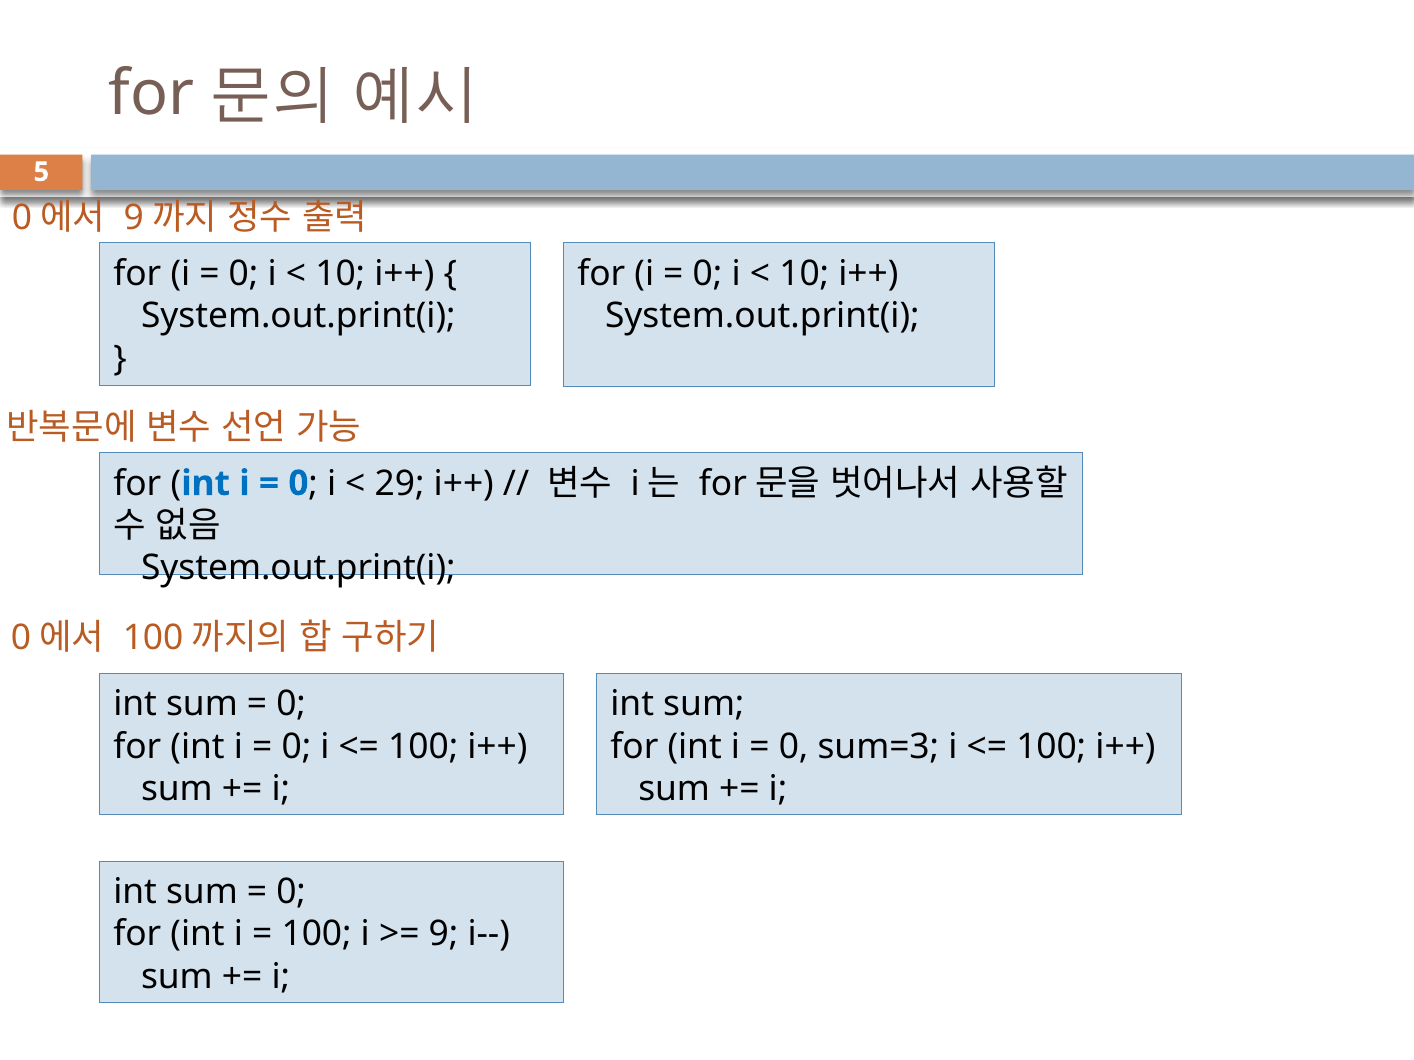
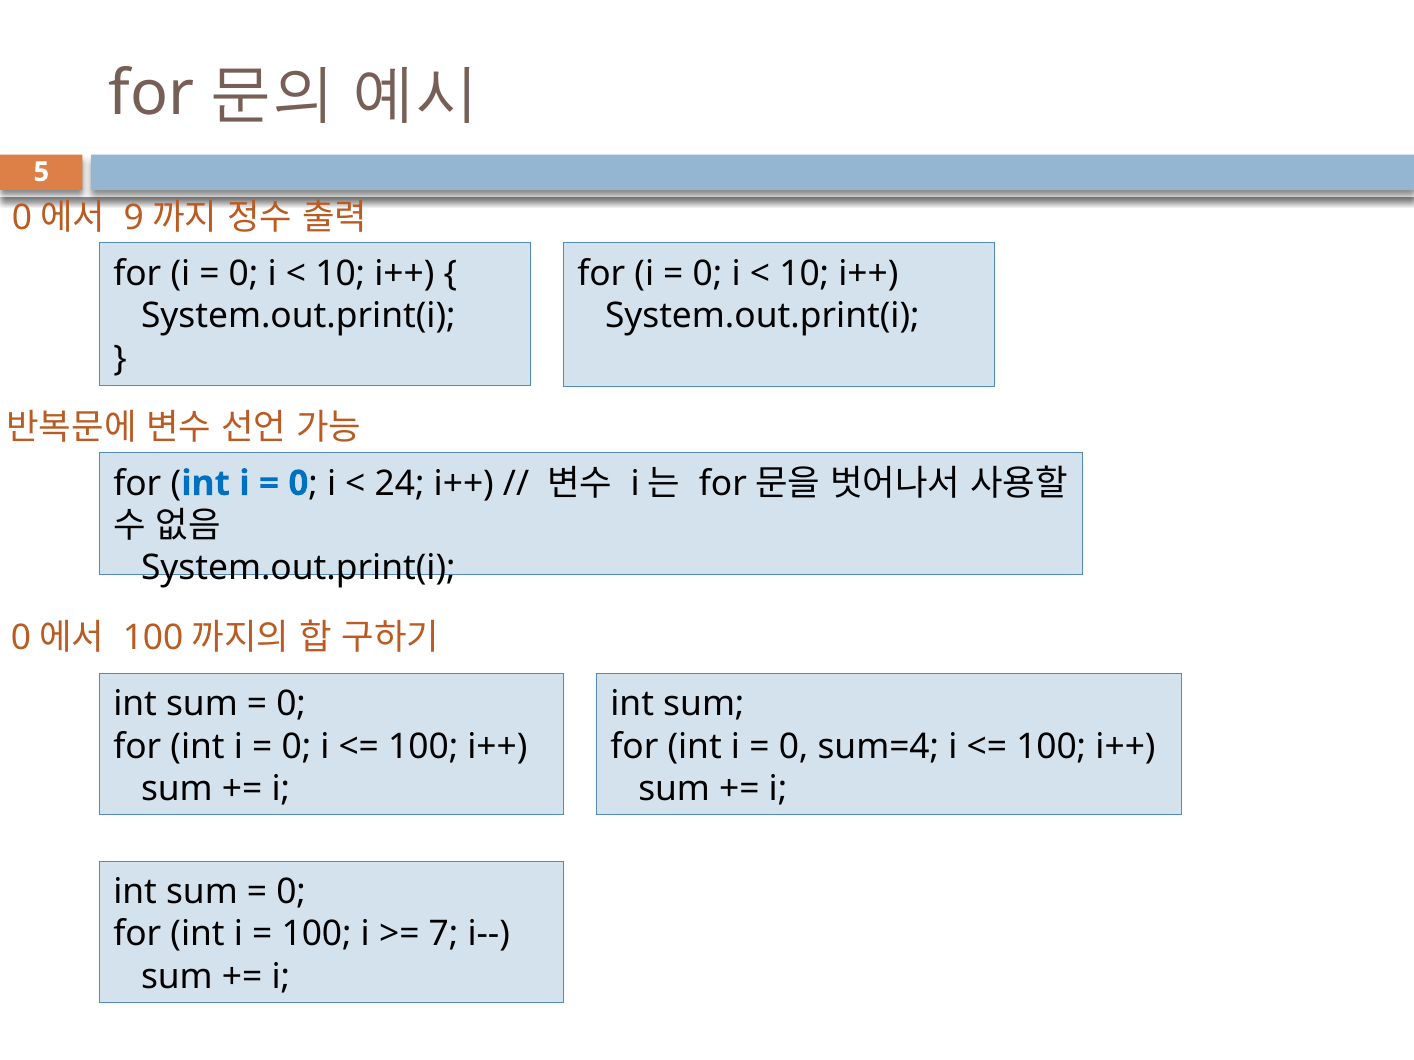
29: 29 -> 24
sum=3: sum=3 -> sum=4
9: 9 -> 7
